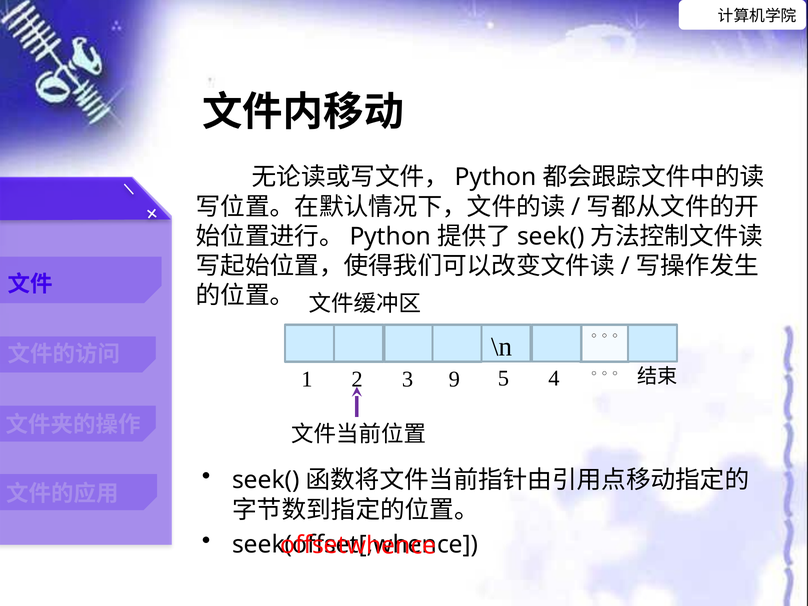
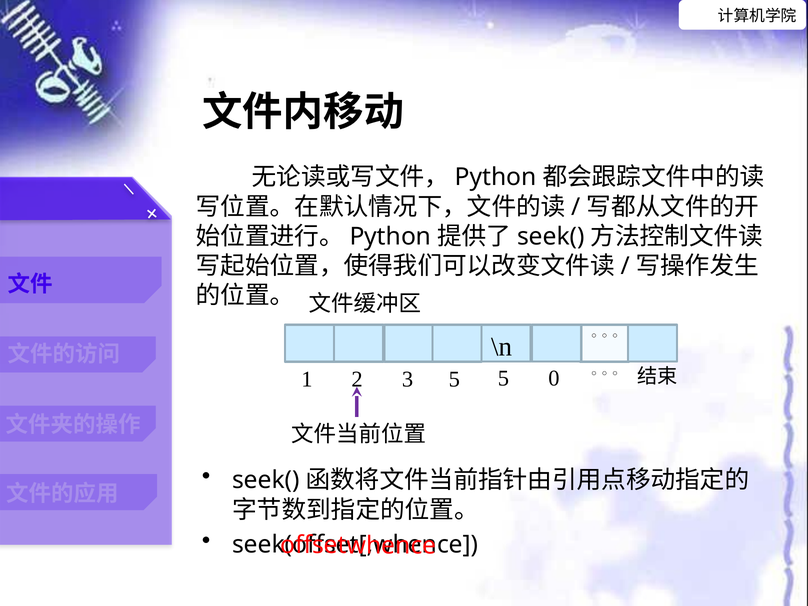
9 at (454, 379): 9 -> 5
4: 4 -> 0
